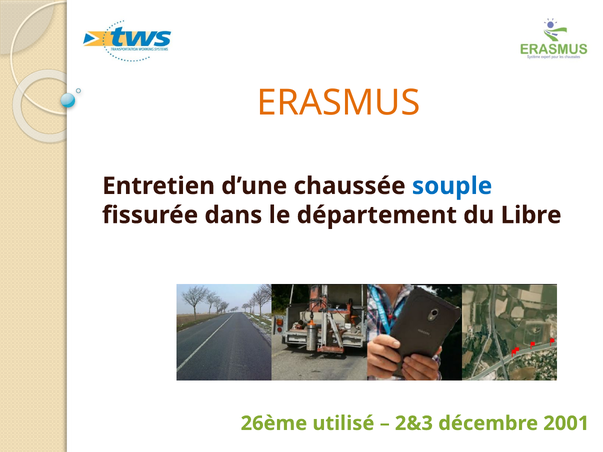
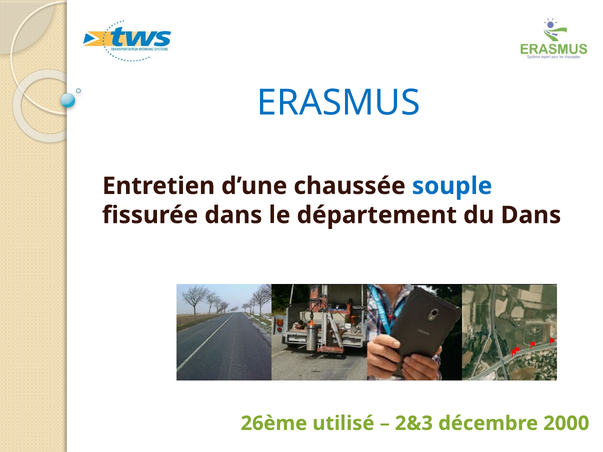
ERASMUS colour: orange -> blue
du Libre: Libre -> Dans
2001: 2001 -> 2000
